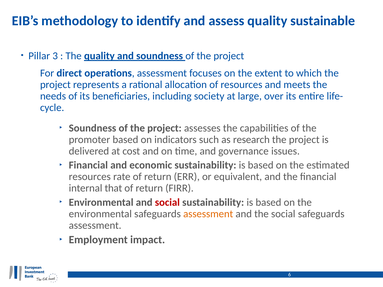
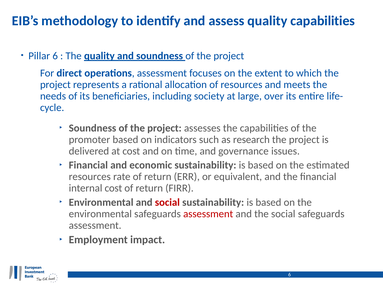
quality sustainable: sustainable -> capabilities
Pillar 3: 3 -> 6
internal that: that -> cost
assessment at (208, 214) colour: orange -> red
